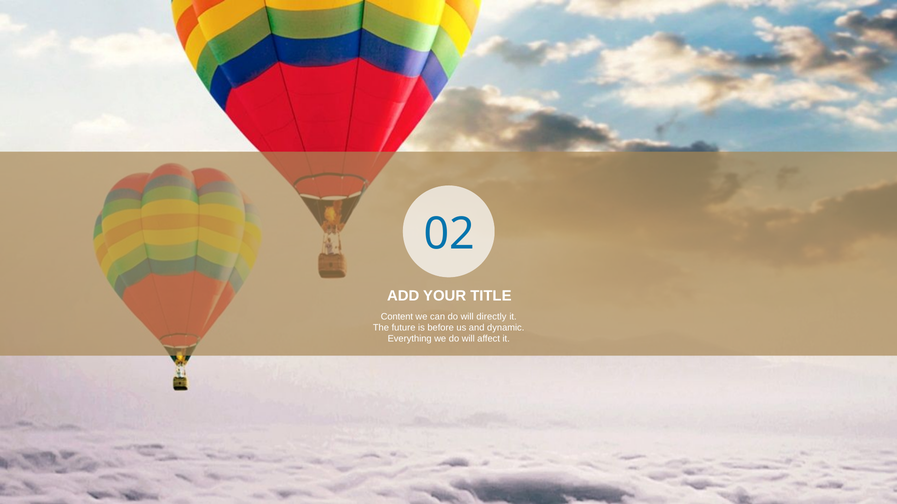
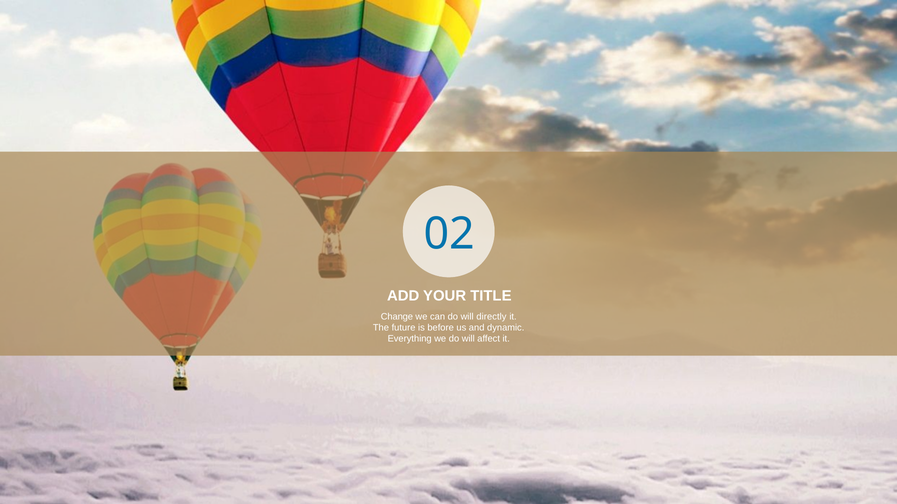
Content: Content -> Change
